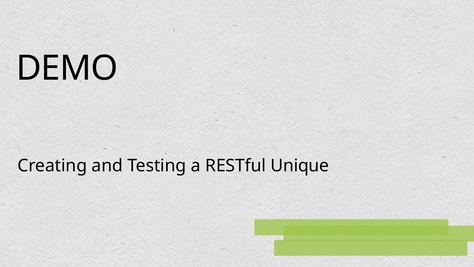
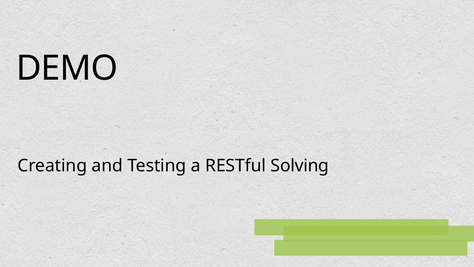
Unique: Unique -> Solving
